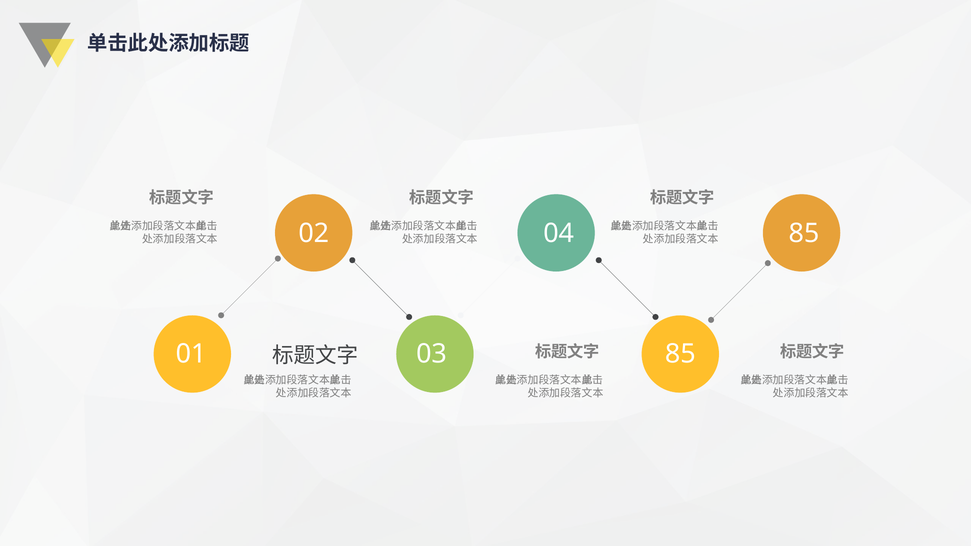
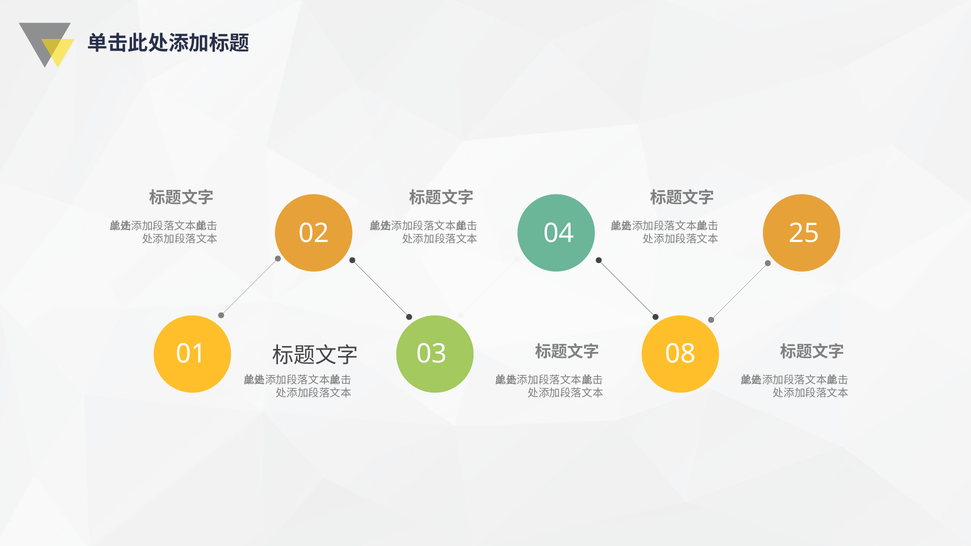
04 85: 85 -> 25
03 85: 85 -> 08
